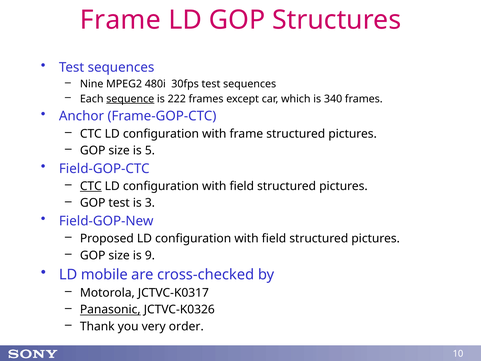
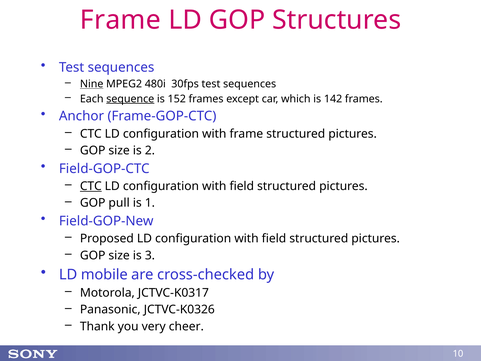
Nine underline: none -> present
222: 222 -> 152
340: 340 -> 142
5: 5 -> 2
GOP test: test -> pull
3: 3 -> 1
9: 9 -> 3
Panasonic underline: present -> none
order: order -> cheer
